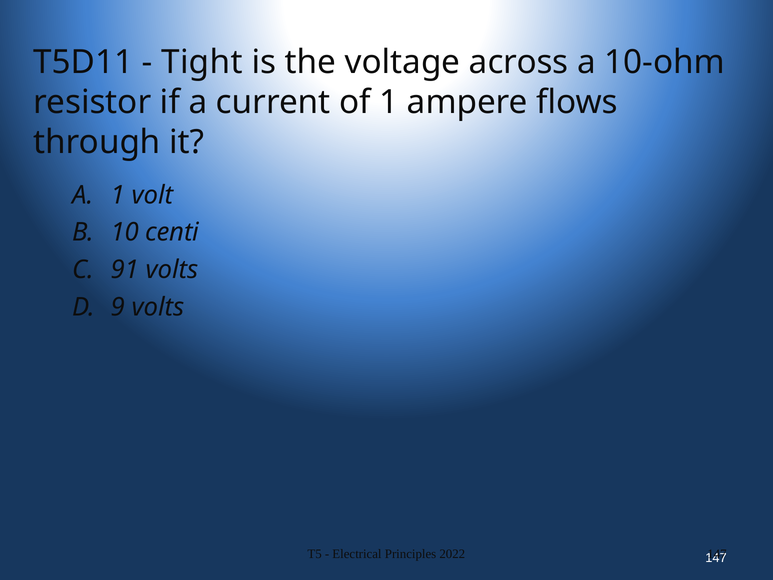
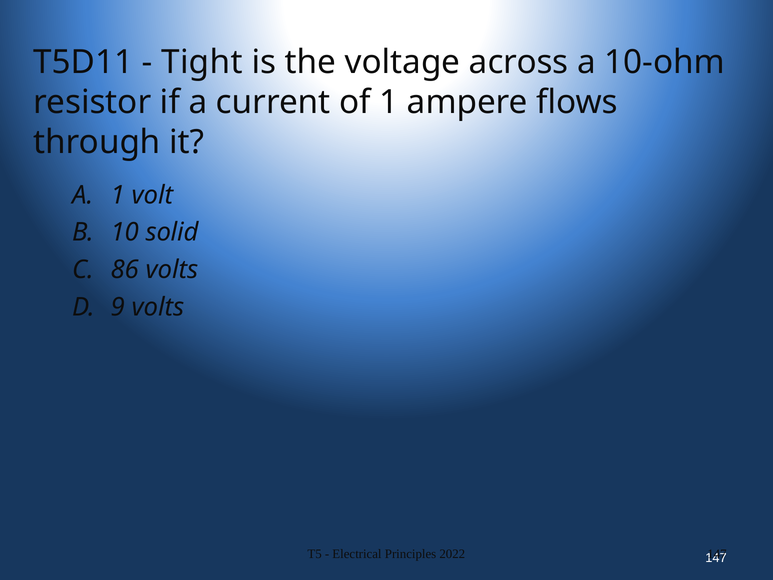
centi: centi -> solid
91: 91 -> 86
